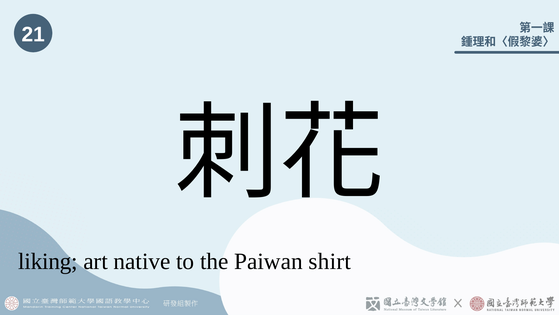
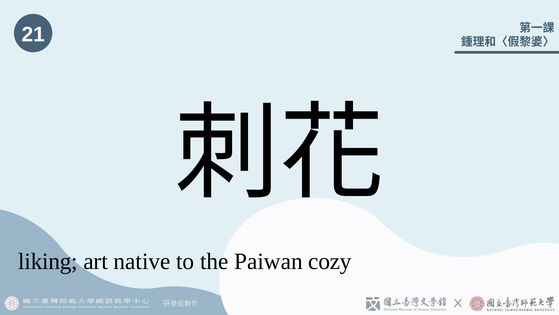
shirt: shirt -> cozy
